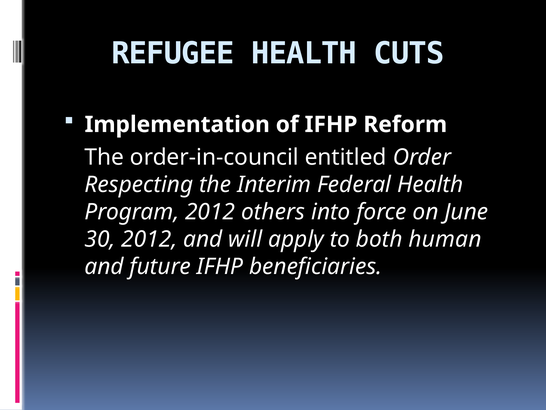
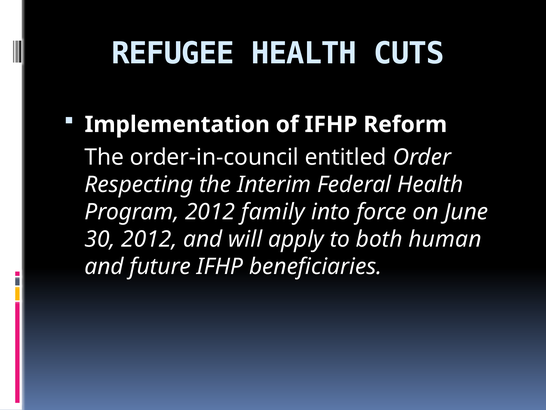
others: others -> family
